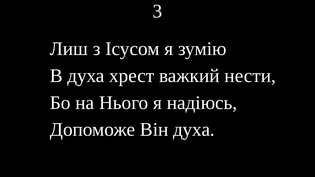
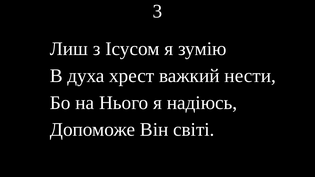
Він духа: духа -> світі
